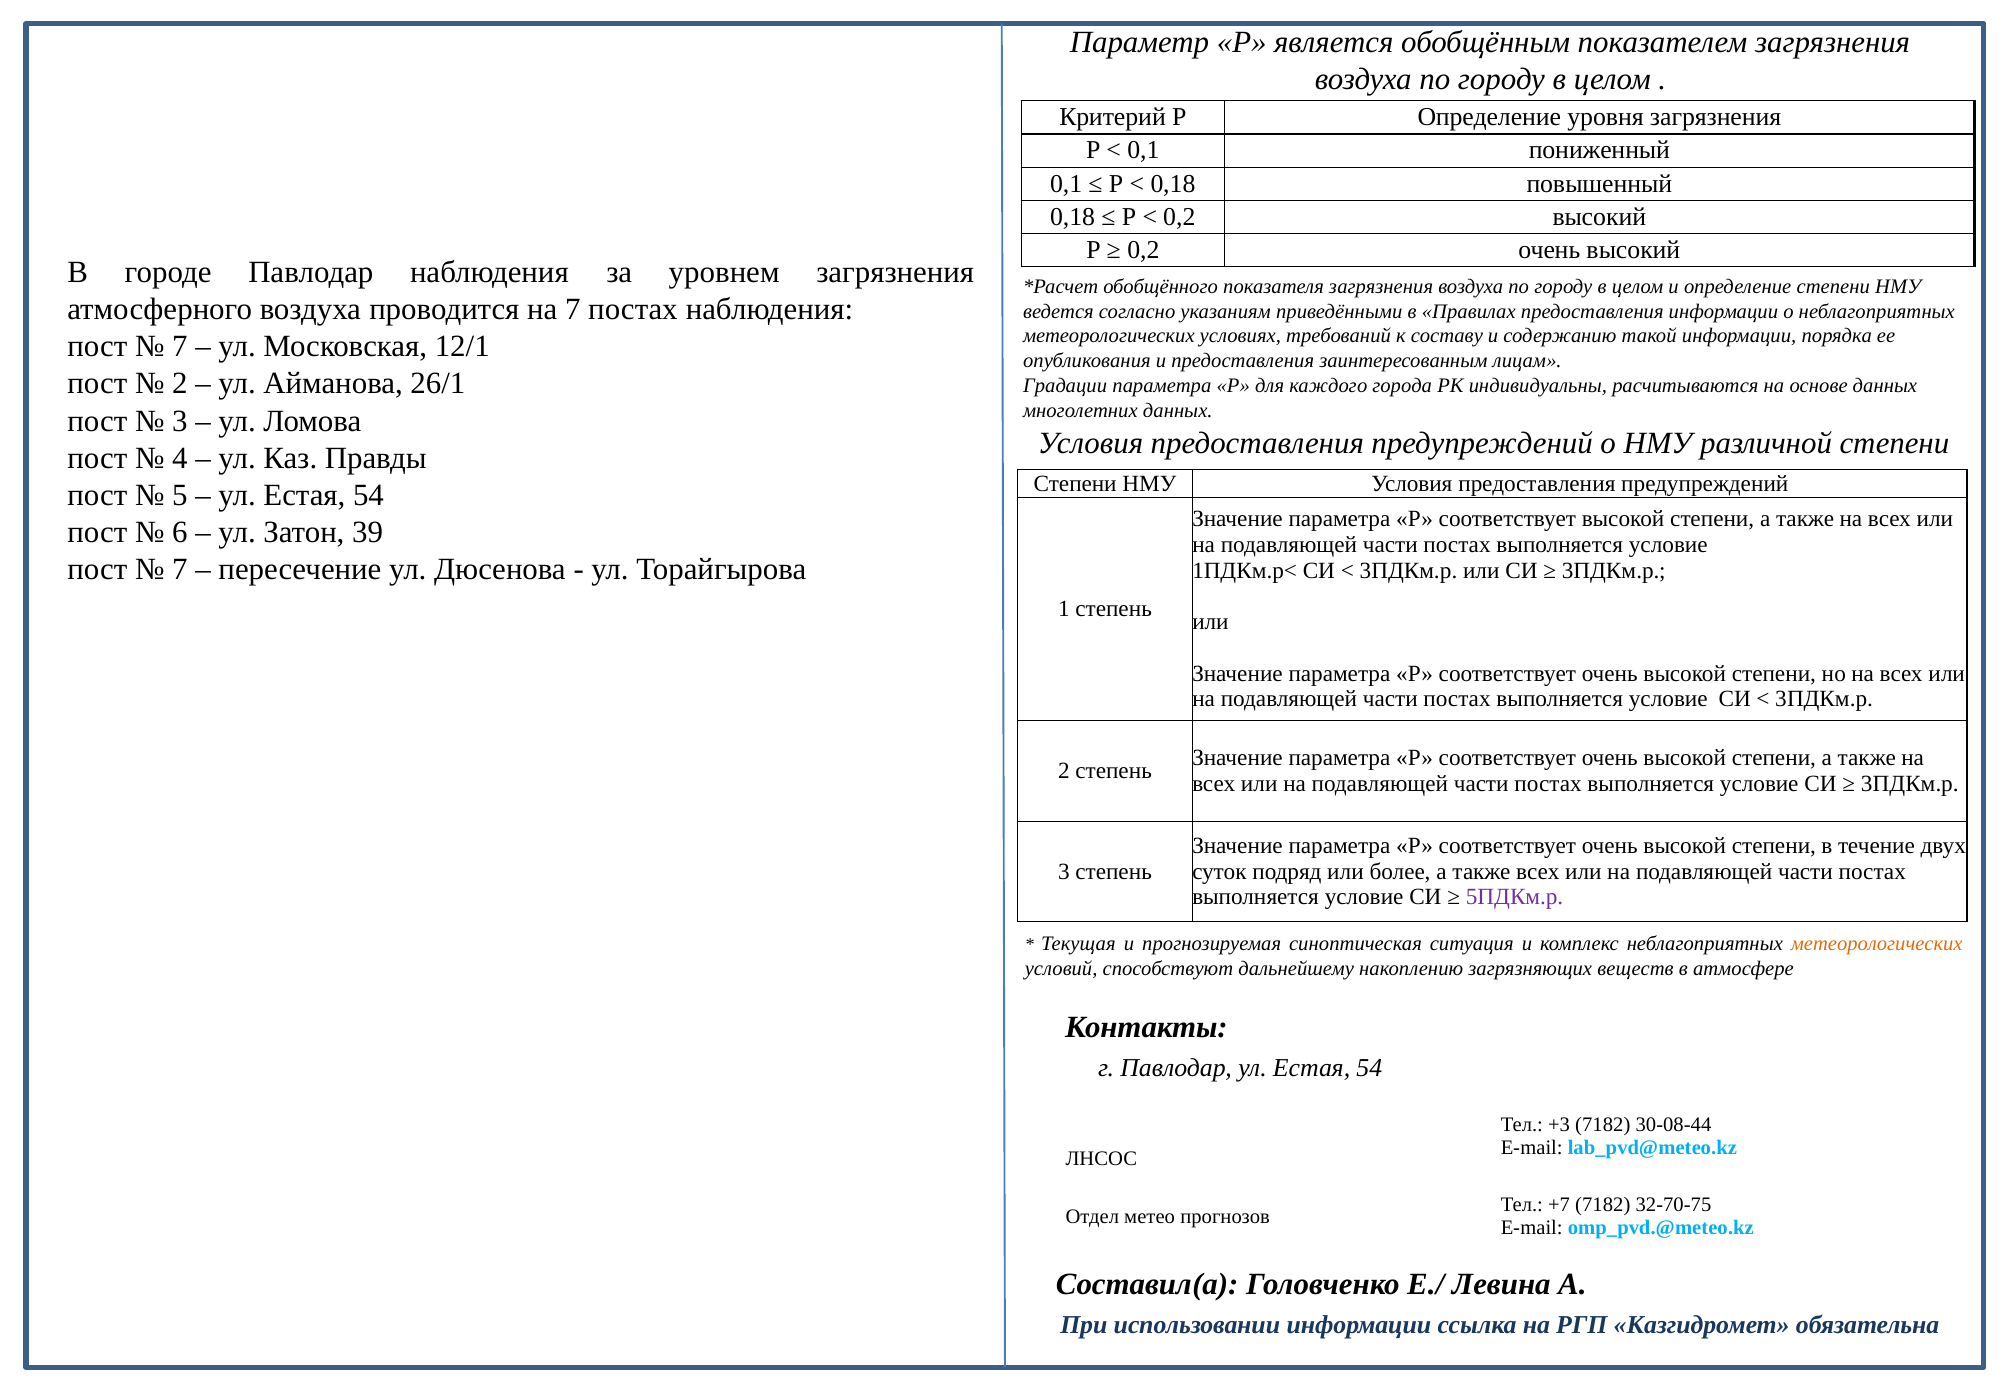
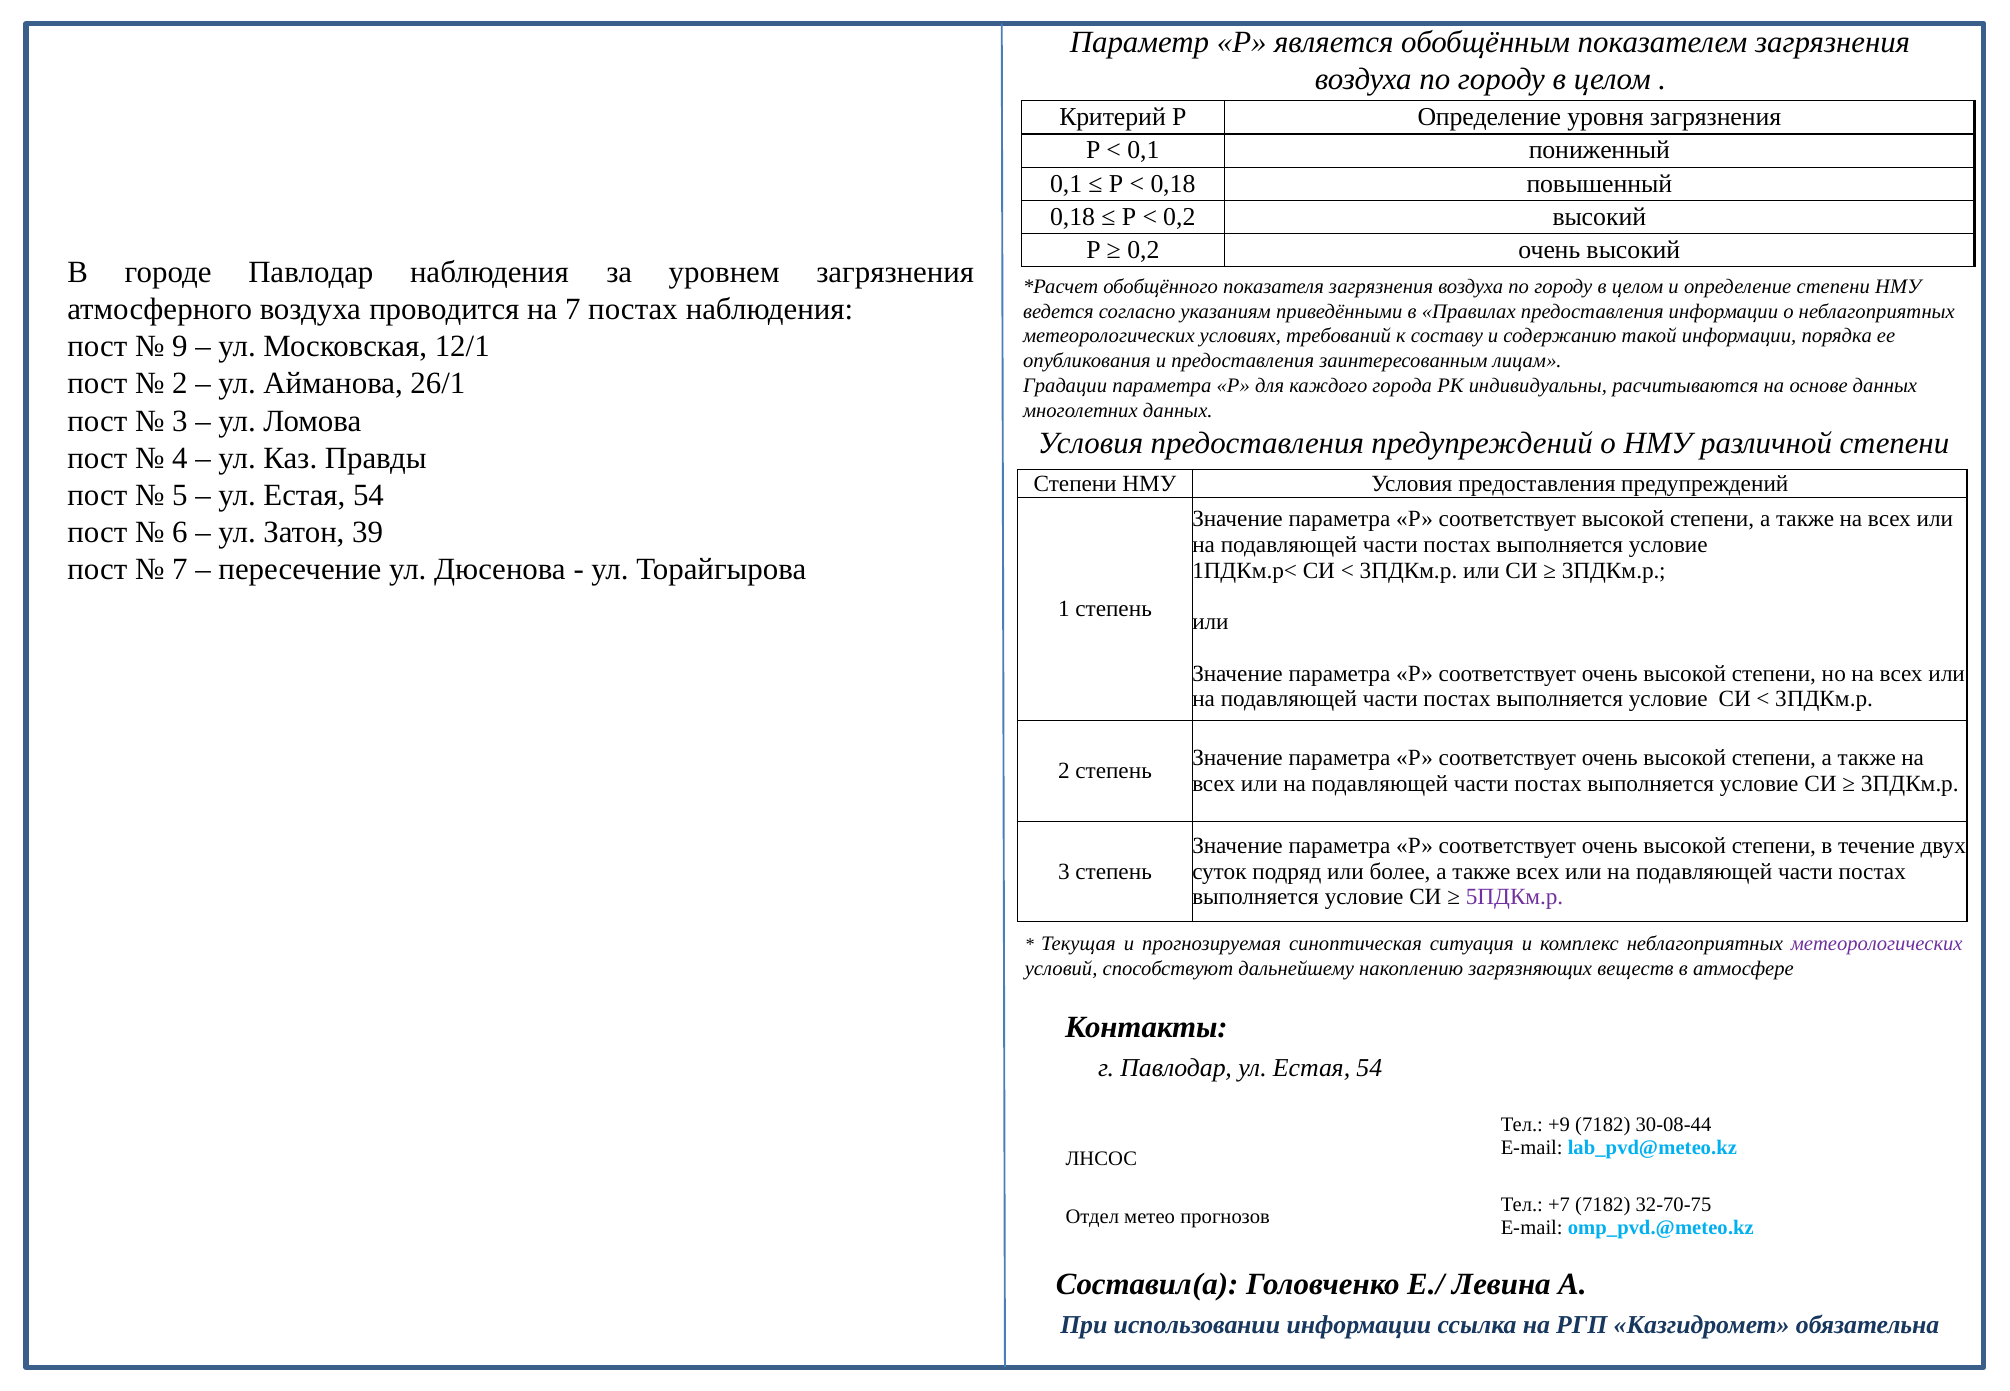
7 at (180, 347): 7 -> 9
метеорологических at (1877, 944) colour: orange -> purple
+3: +3 -> +9
